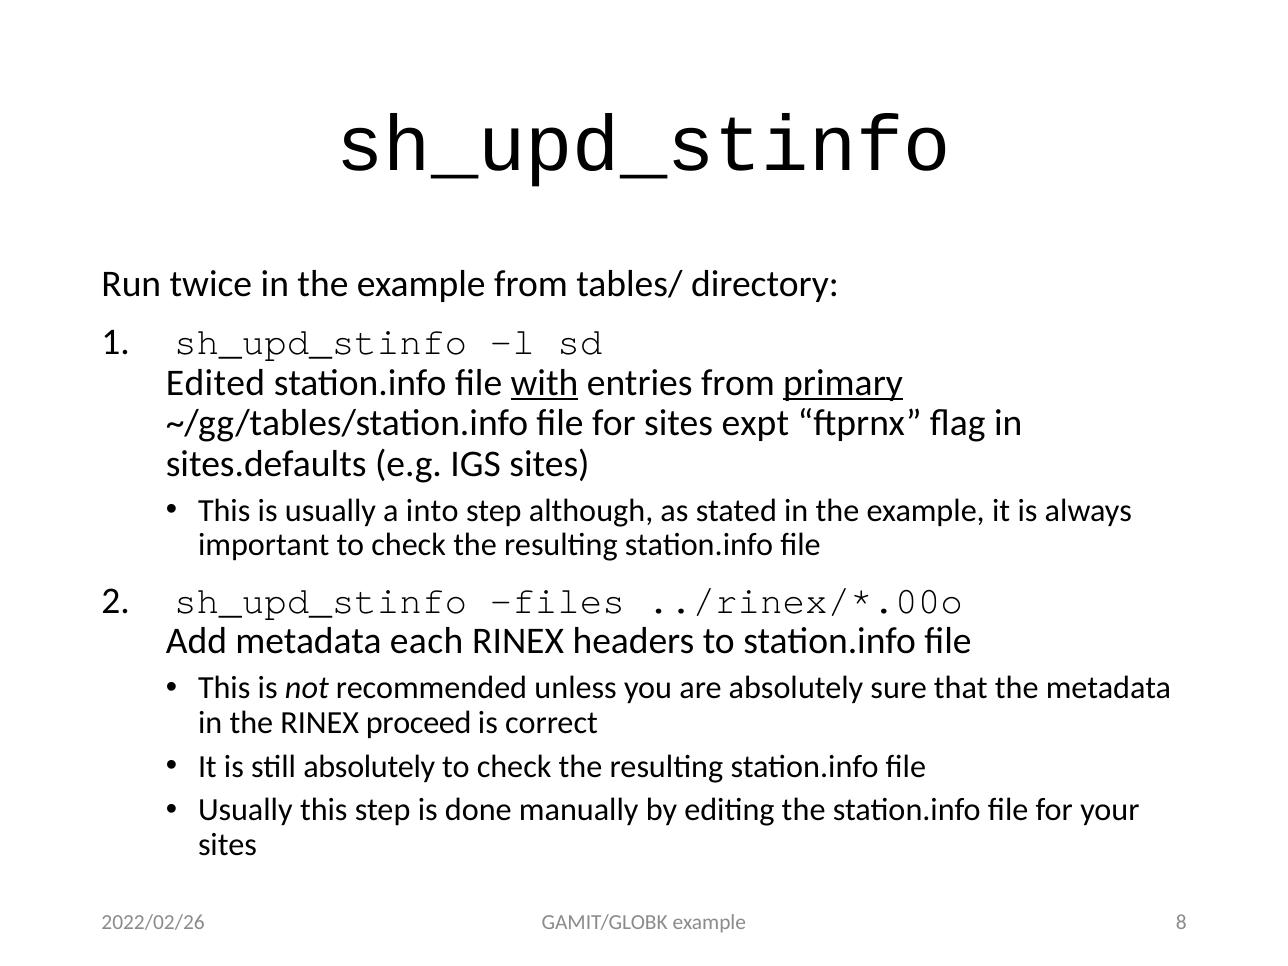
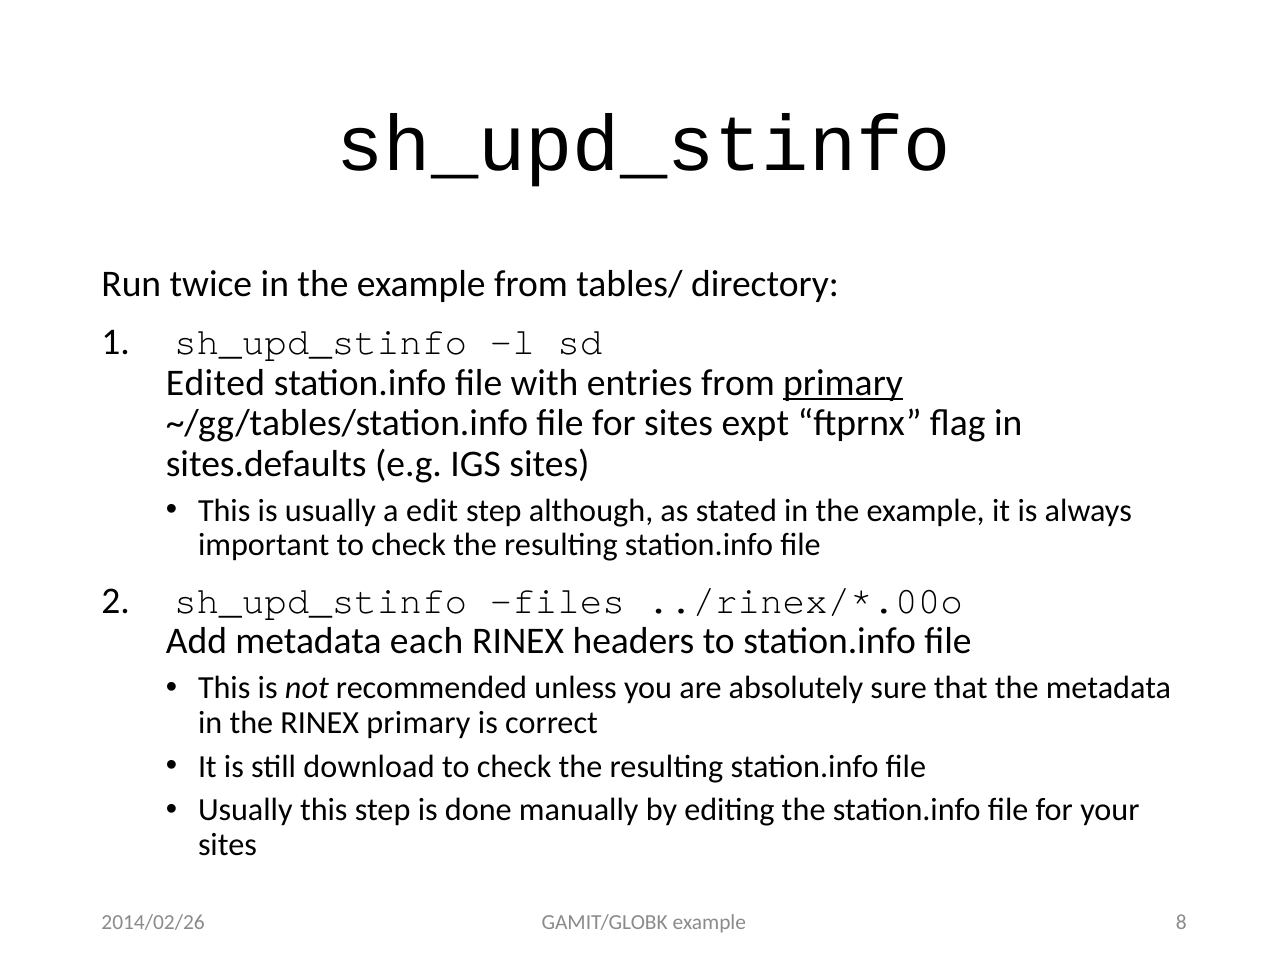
with underline: present -> none
into: into -> edit
RINEX proceed: proceed -> primary
still absolutely: absolutely -> download
2022/02/26: 2022/02/26 -> 2014/02/26
